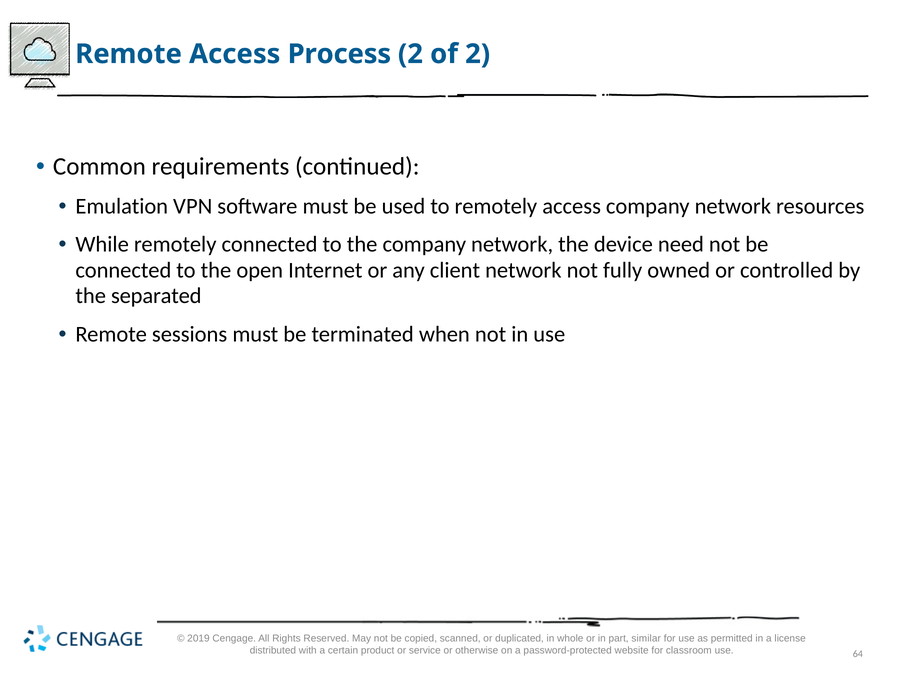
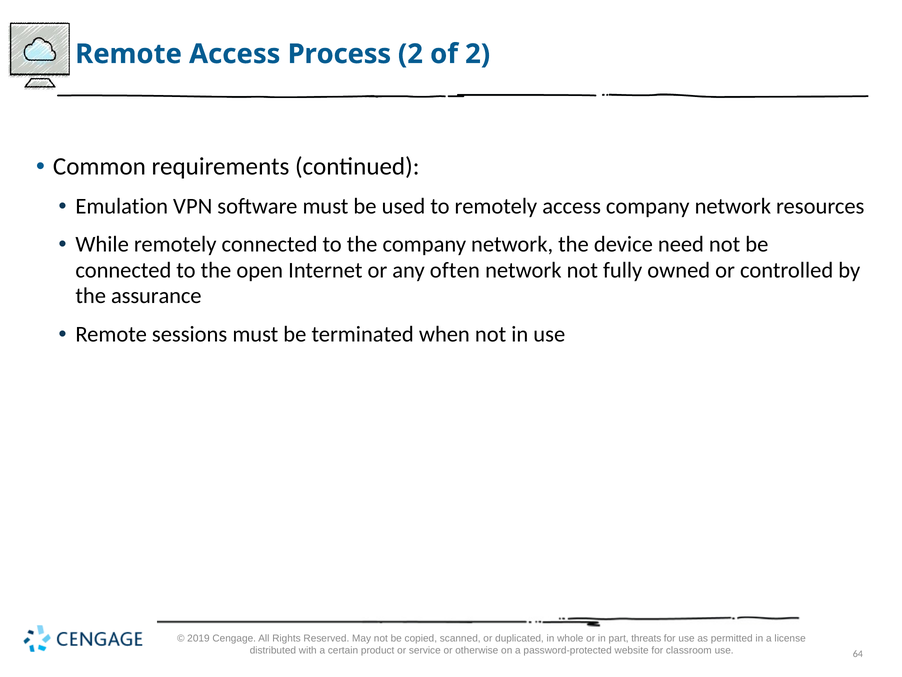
client: client -> often
separated: separated -> assurance
similar: similar -> threats
